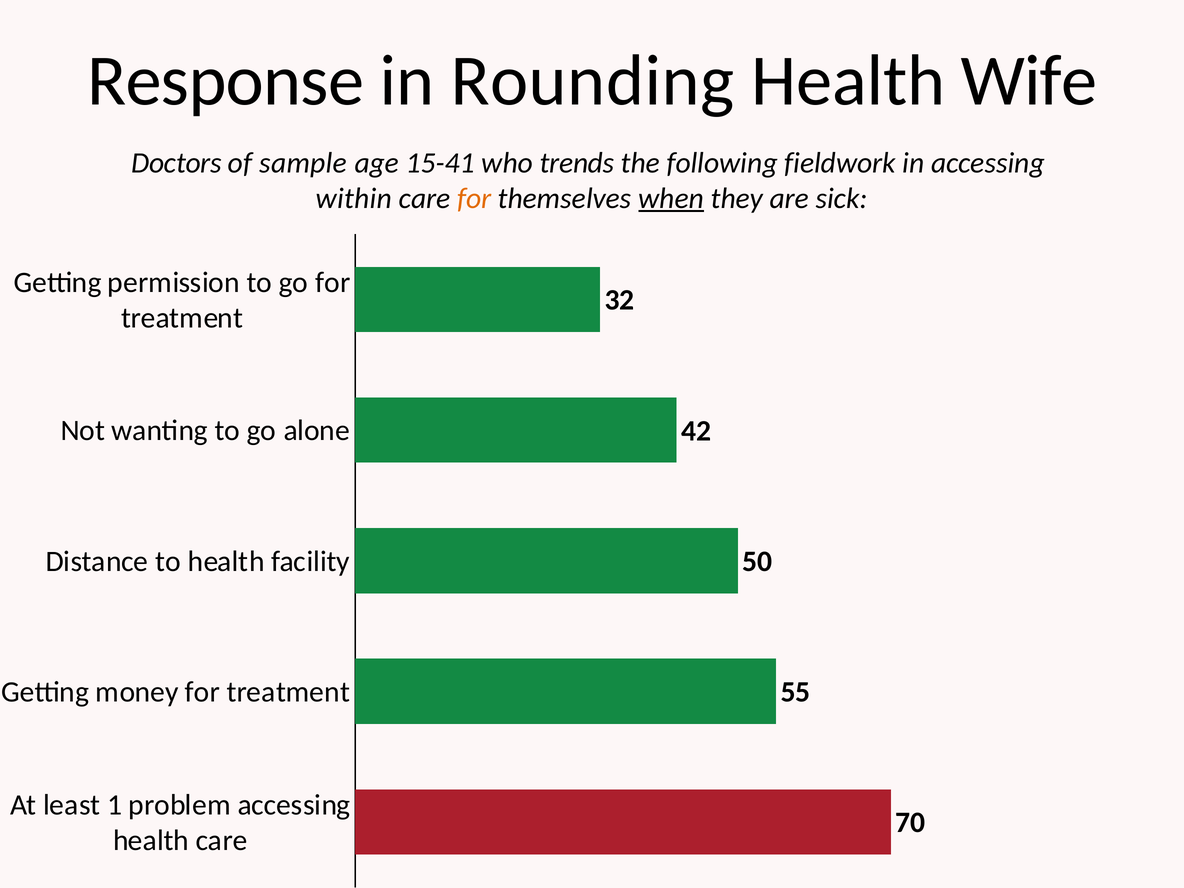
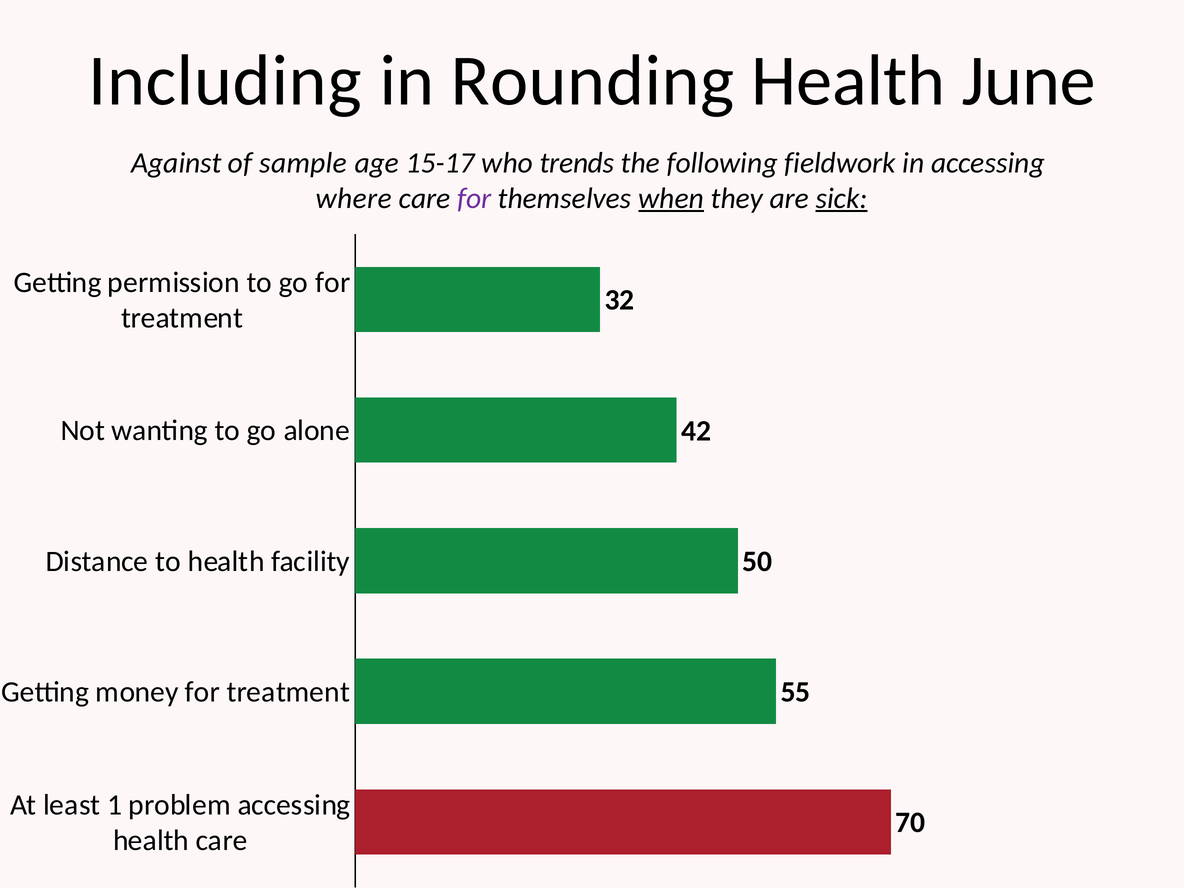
Response: Response -> Including
Wife: Wife -> June
Doctors: Doctors -> Against
15-41: 15-41 -> 15-17
within: within -> where
for at (474, 198) colour: orange -> purple
sick underline: none -> present
